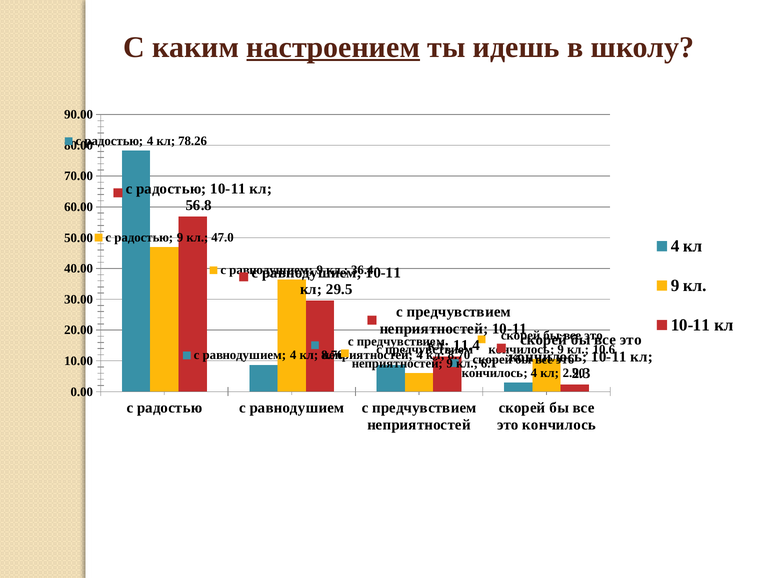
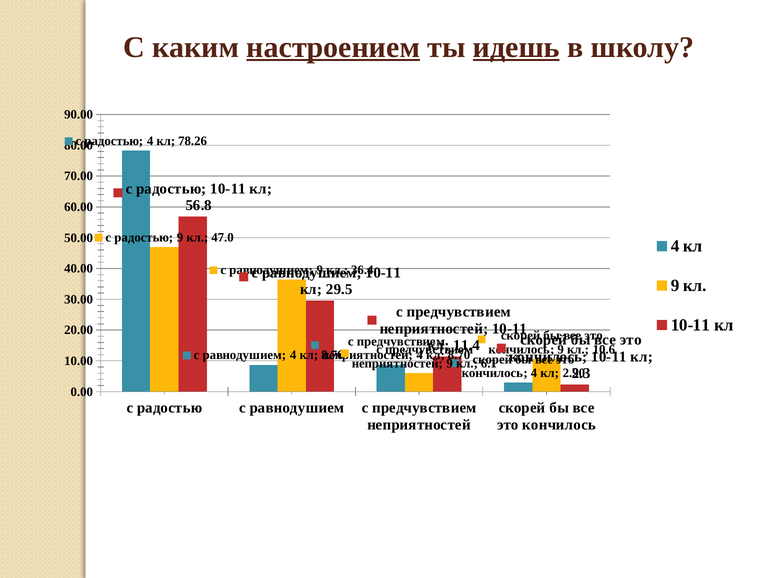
идешь underline: none -> present
